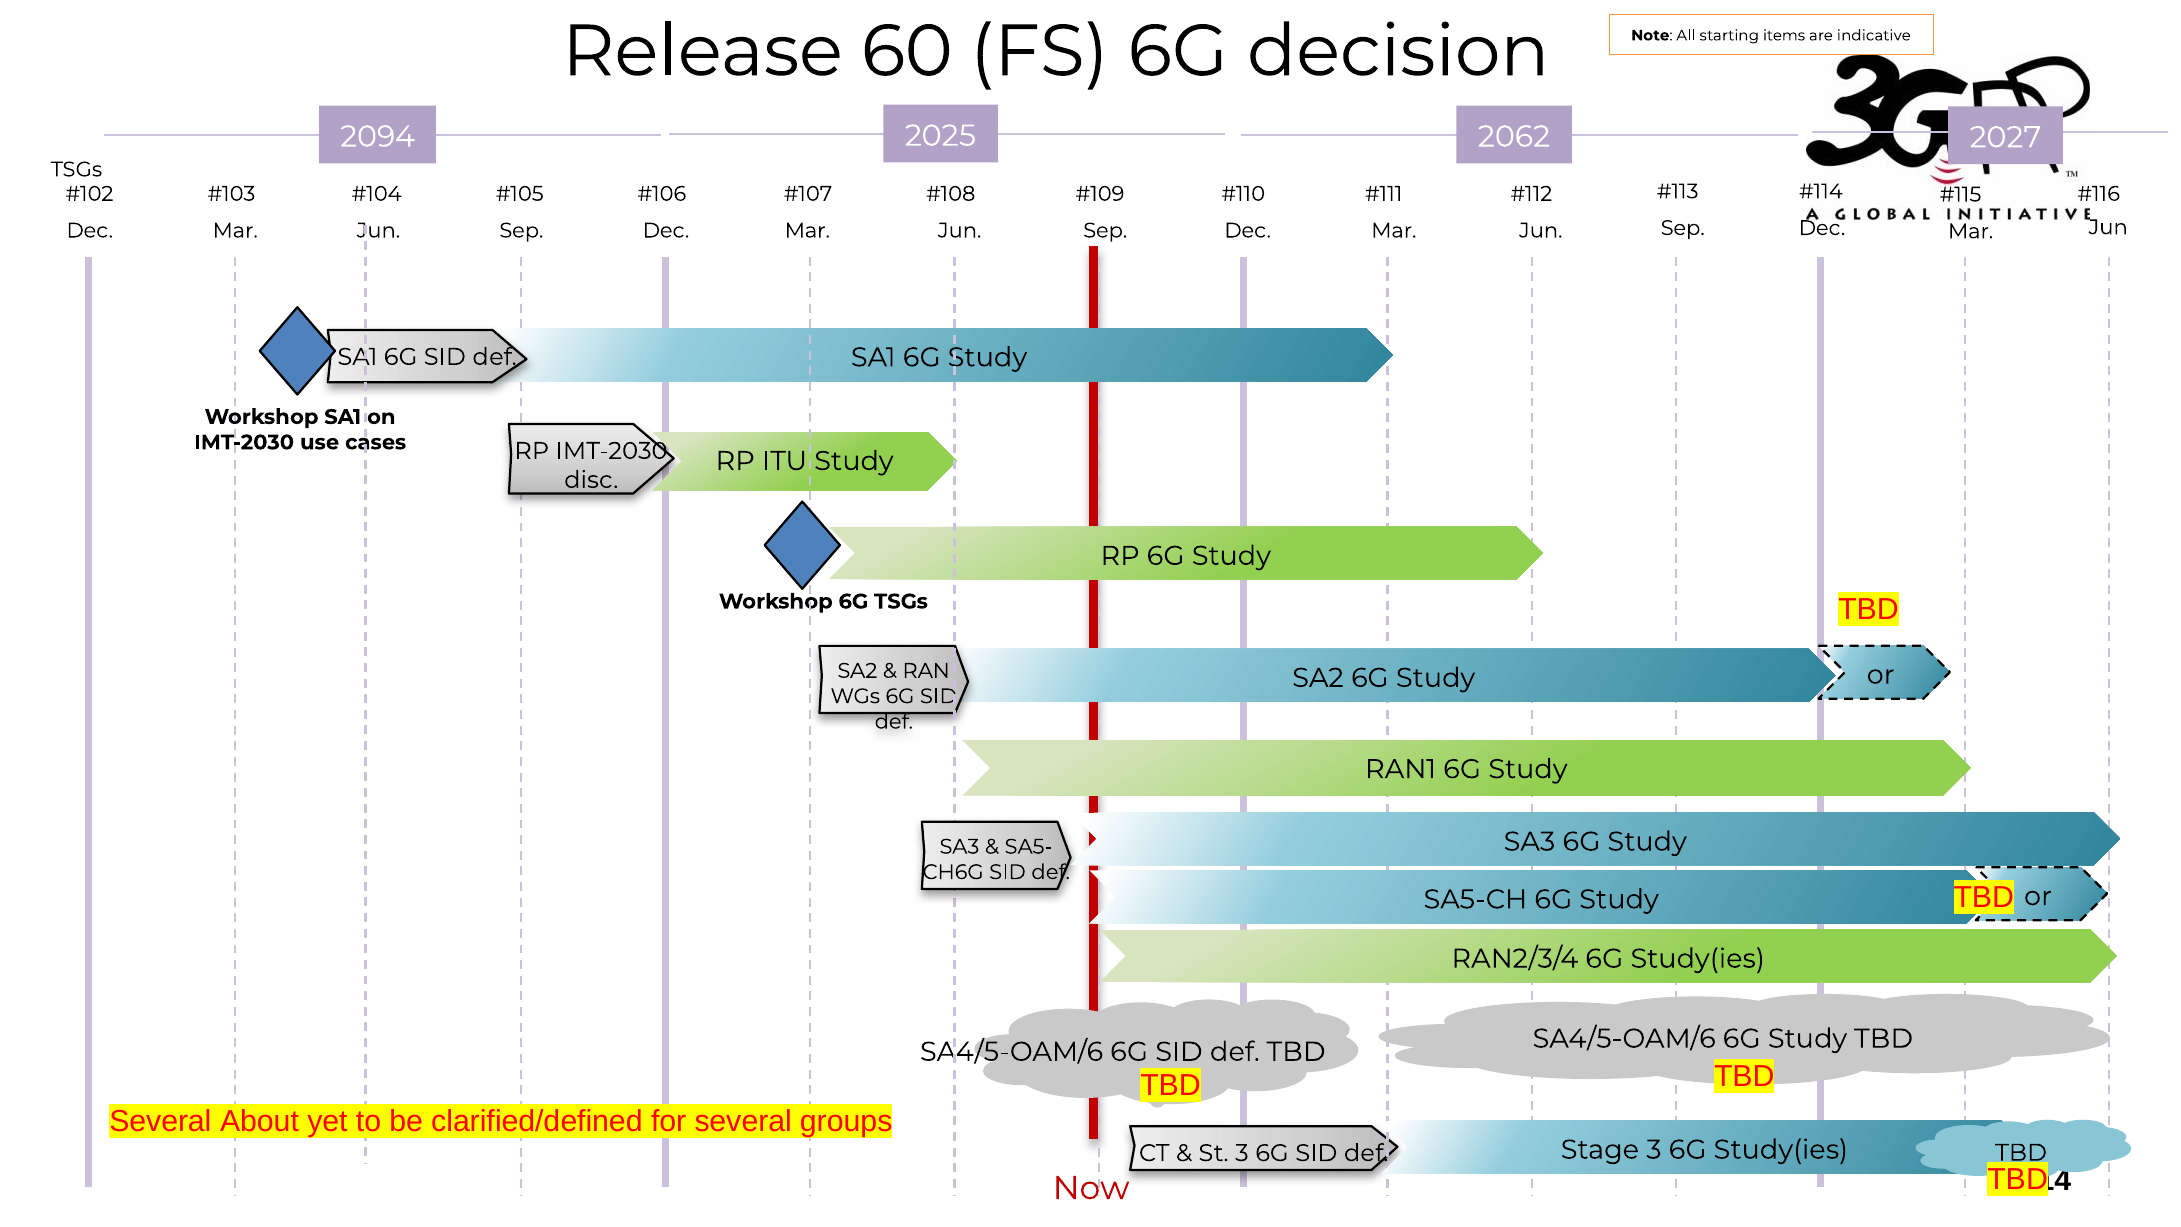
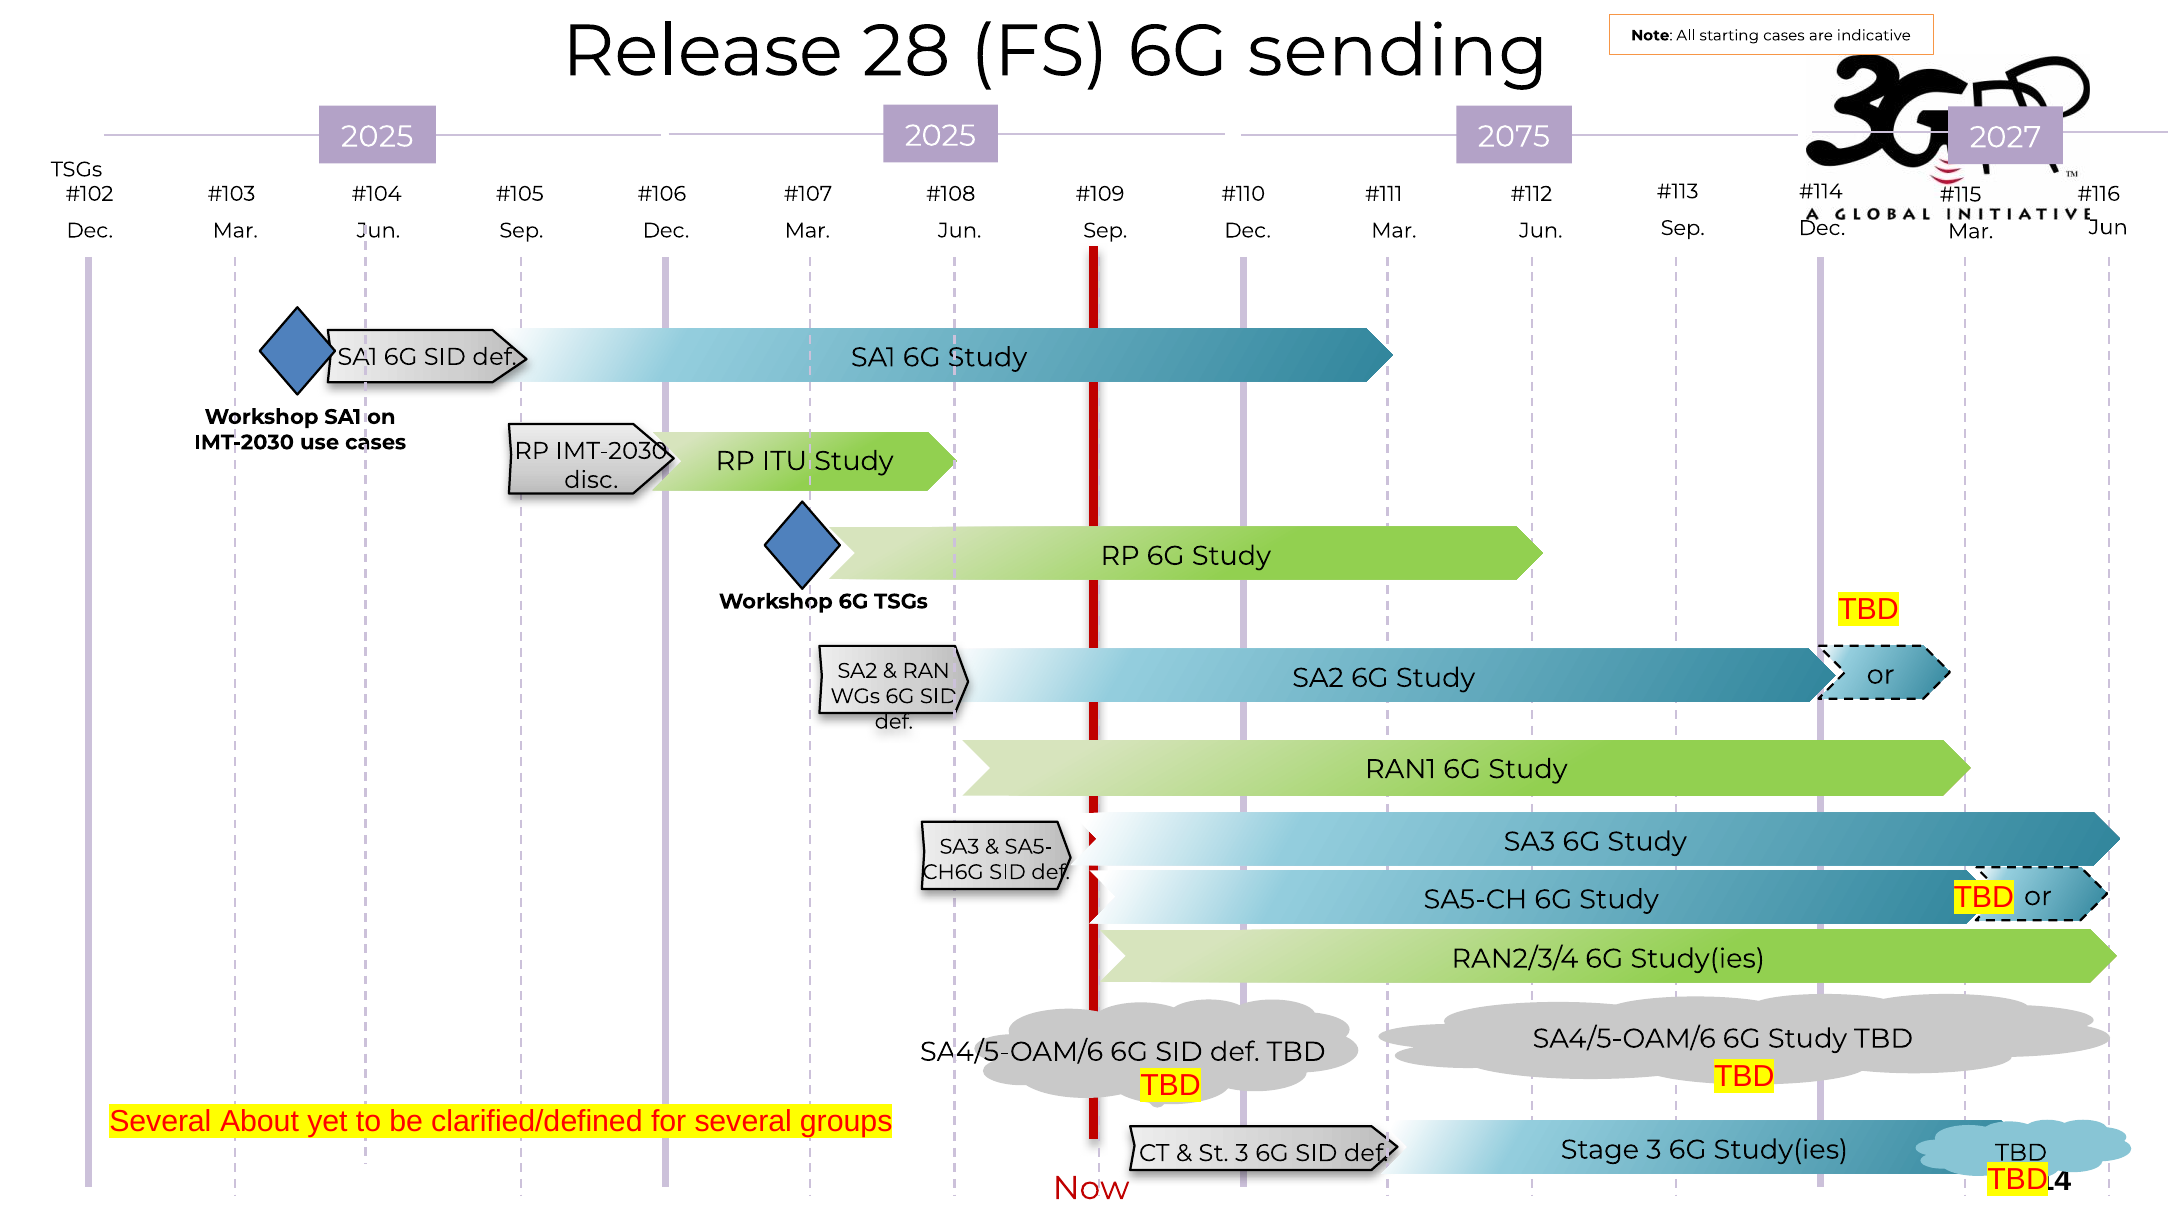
starting items: items -> cases
60: 60 -> 28
decision: decision -> sending
2062: 2062 -> 2075
2094 at (378, 137): 2094 -> 2025
